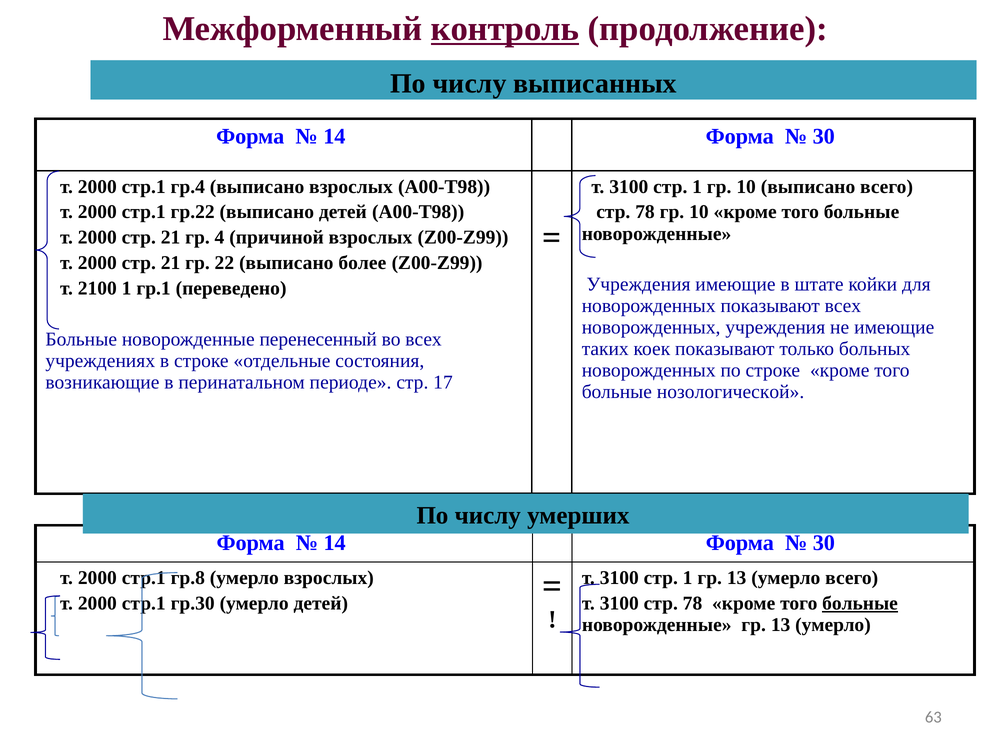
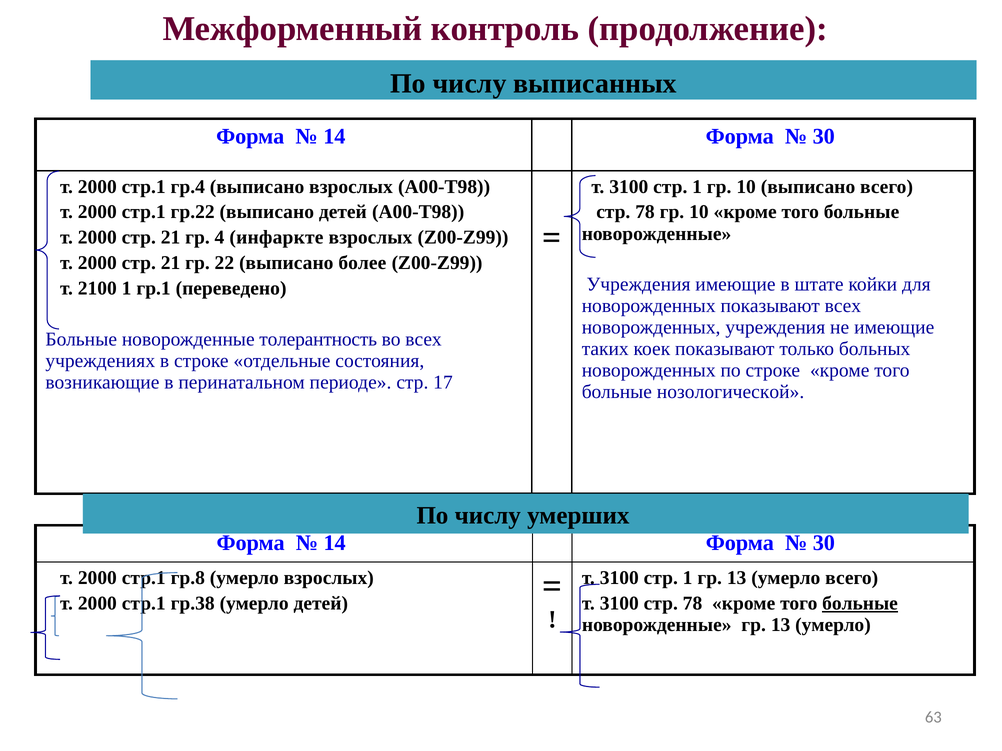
контроль underline: present -> none
причиной: причиной -> инфаркте
перенесенный: перенесенный -> толерантность
гр.30: гр.30 -> гр.38
